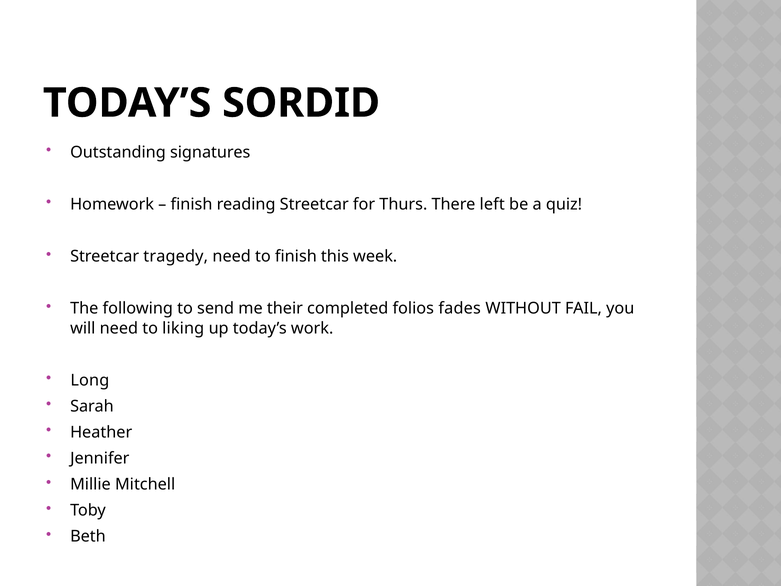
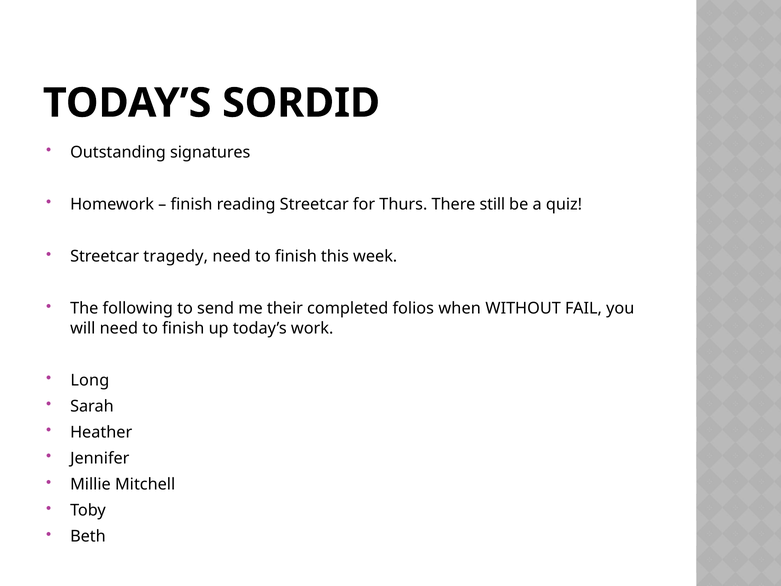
left: left -> still
fades: fades -> when
will need to liking: liking -> finish
